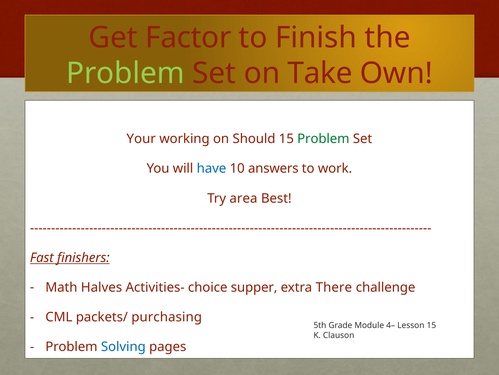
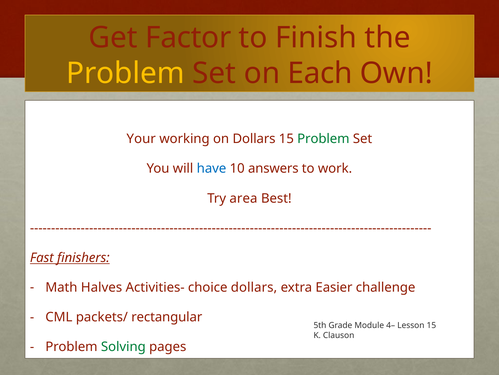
Problem at (125, 73) colour: light green -> yellow
Take: Take -> Each
on Should: Should -> Dollars
choice supper: supper -> dollars
There: There -> Easier
purchasing: purchasing -> rectangular
Solving colour: blue -> green
